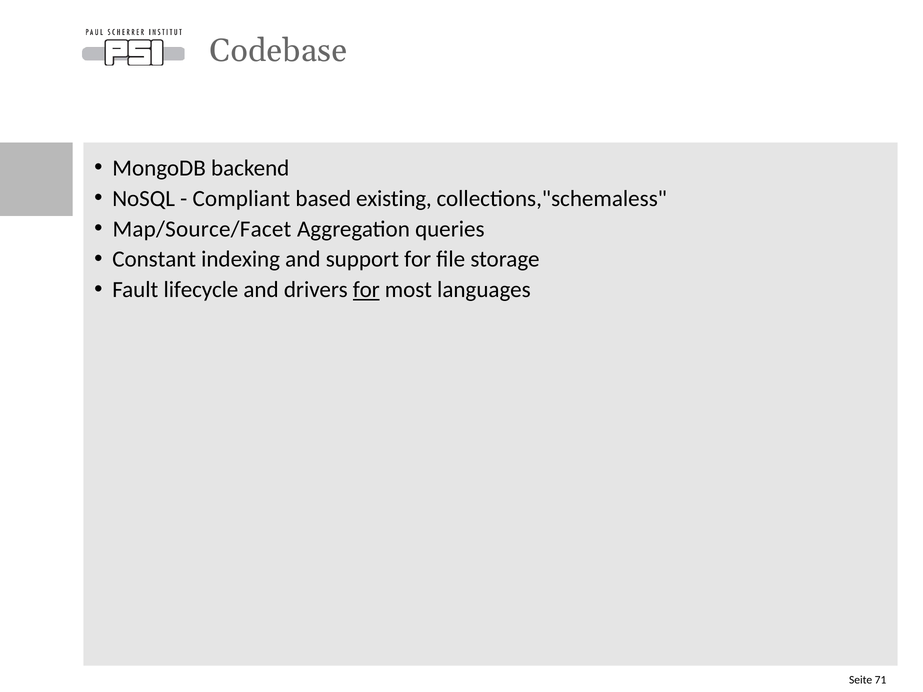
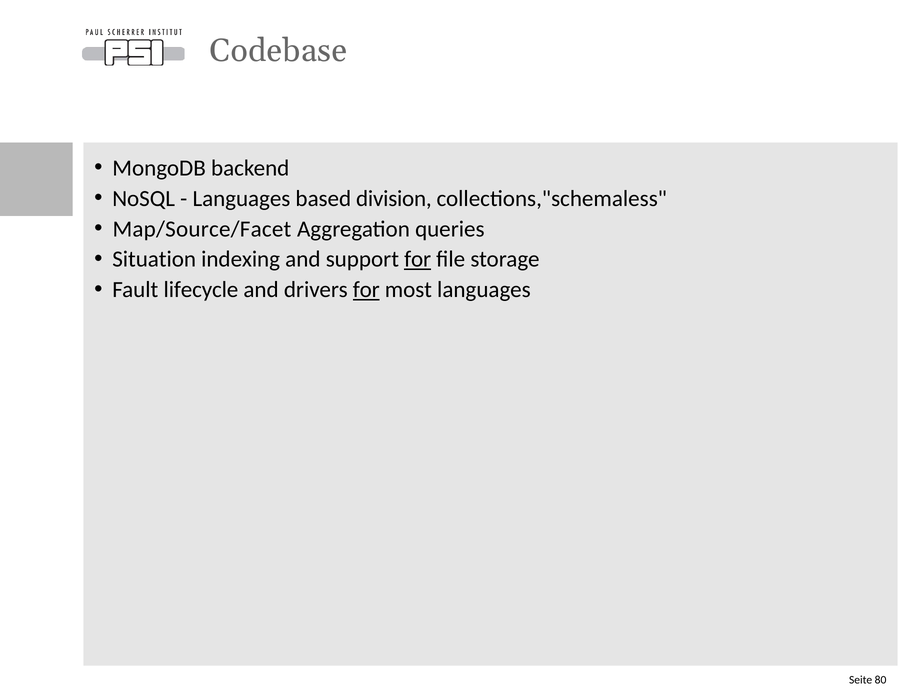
Compliant at (241, 199): Compliant -> Languages
existing: existing -> division
Constant: Constant -> Situation
for at (418, 259) underline: none -> present
71: 71 -> 80
